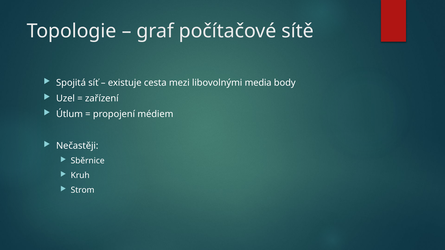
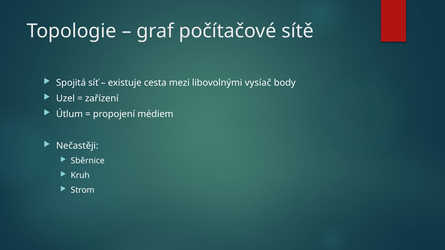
media: media -> vysíač
